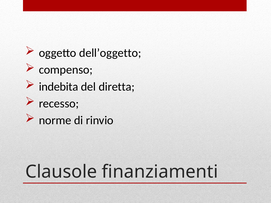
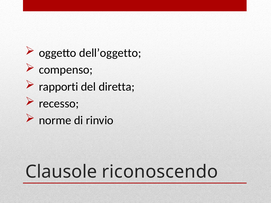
indebita: indebita -> rapporti
finanziamenti: finanziamenti -> riconoscendo
